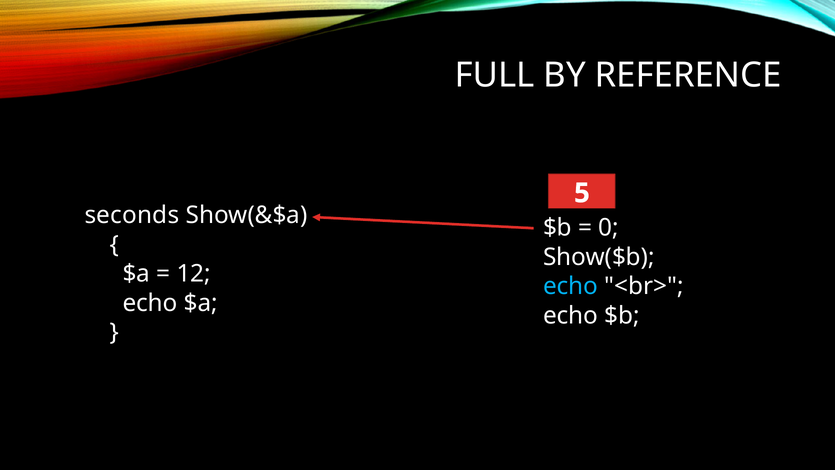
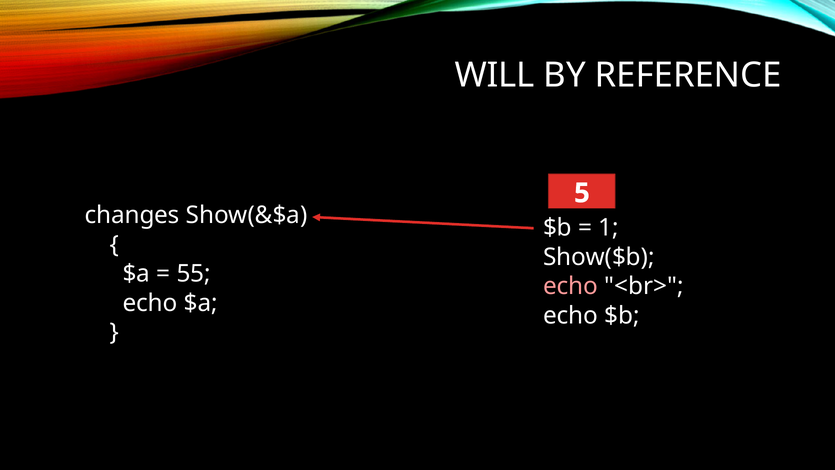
FULL: FULL -> WILL
seconds: seconds -> changes
0: 0 -> 1
12: 12 -> 55
echo at (571, 286) colour: light blue -> pink
